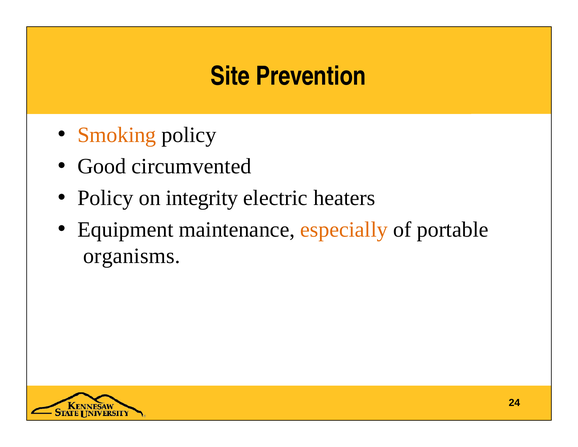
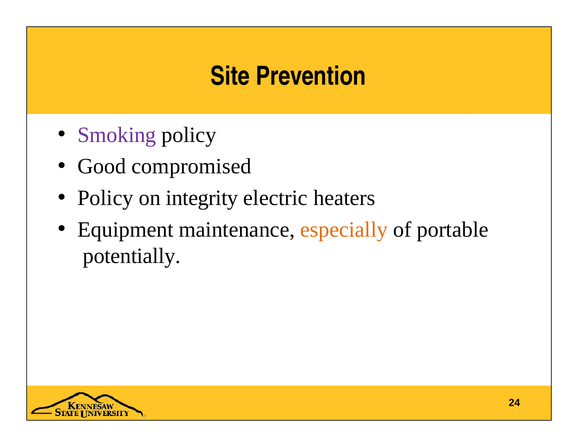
Smoking colour: orange -> purple
circumvented: circumvented -> compromised
organisms: organisms -> potentially
